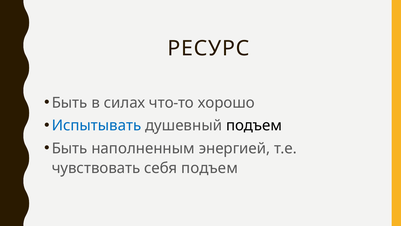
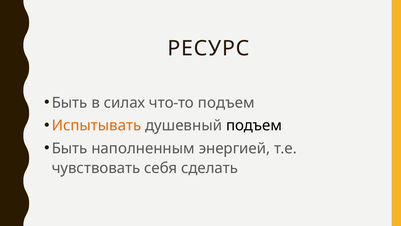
что-то хорошо: хорошо -> подъем
Испытывать colour: blue -> orange
себя подъем: подъем -> сделать
